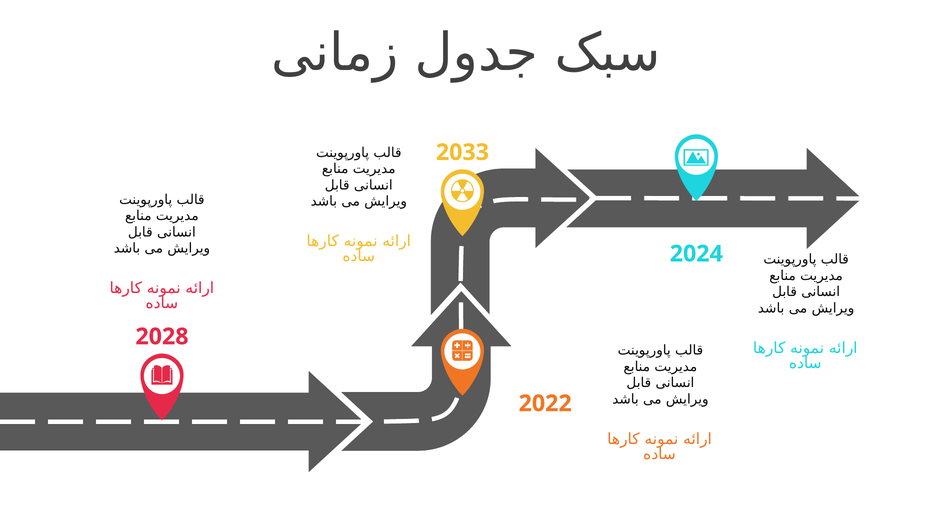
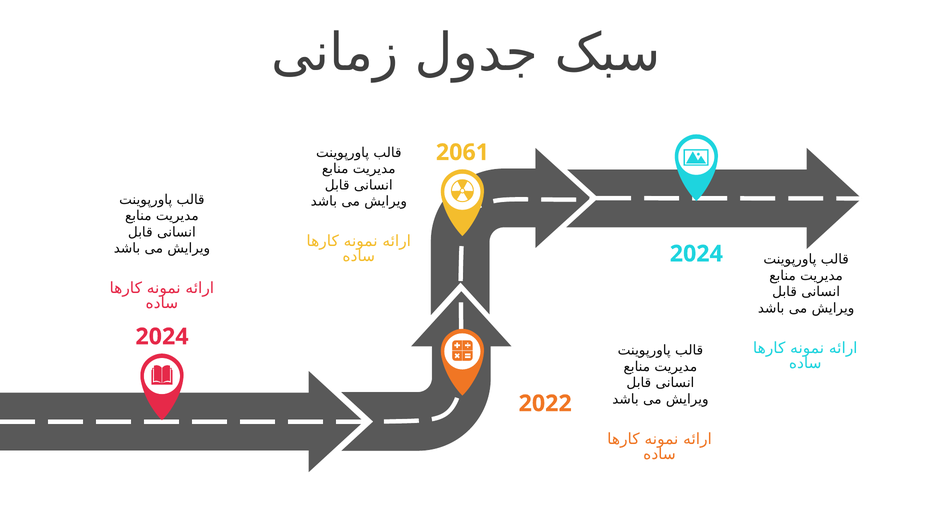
2033: 2033 -> 2061
2028 at (162, 337): 2028 -> 2024
